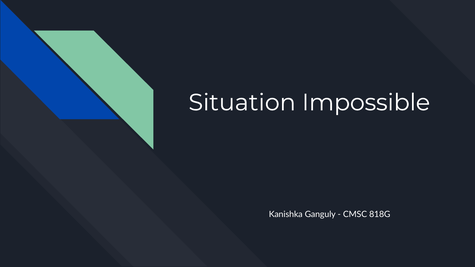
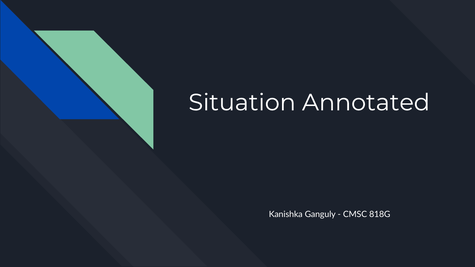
Impossible: Impossible -> Annotated
